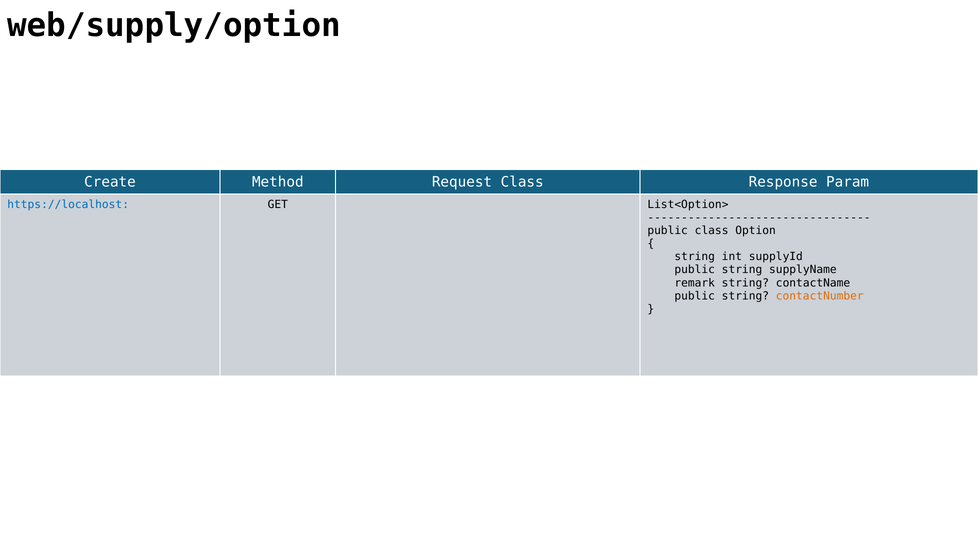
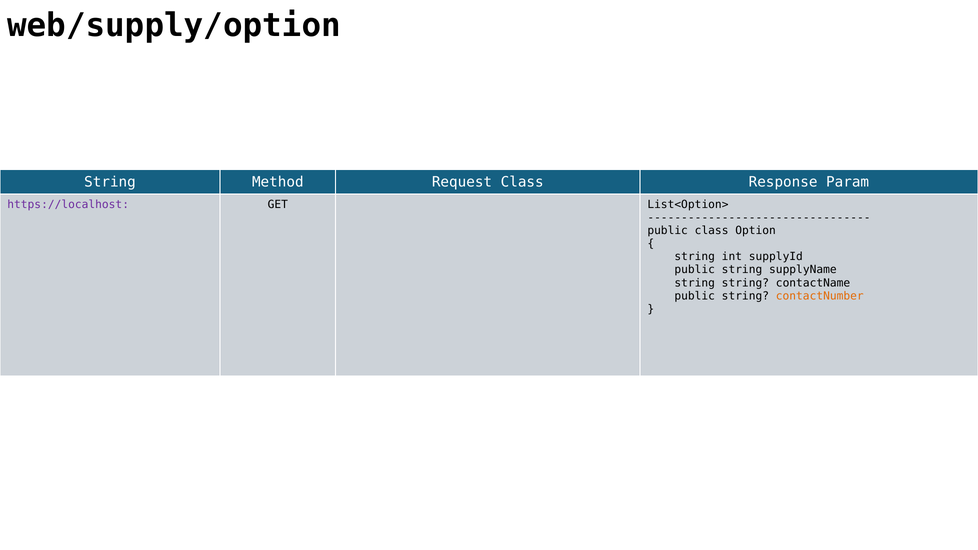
Create at (110, 182): Create -> String
https://localhost colour: blue -> purple
remark at (695, 283): remark -> string
